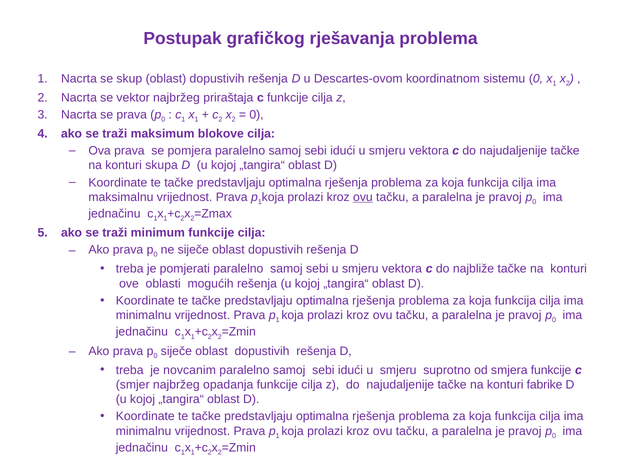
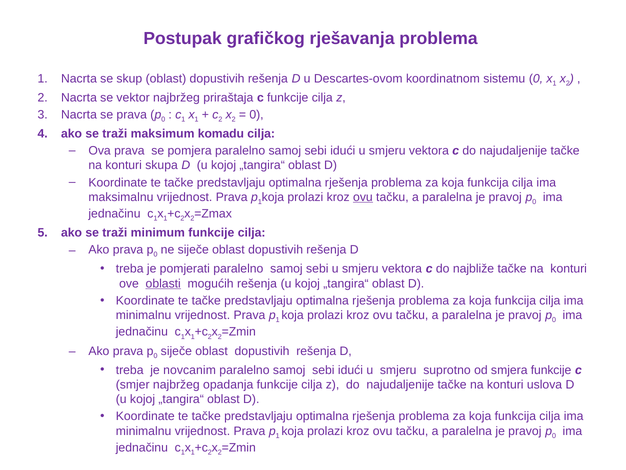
blokove: blokove -> komadu
oblasti underline: none -> present
fabrike: fabrike -> uslova
